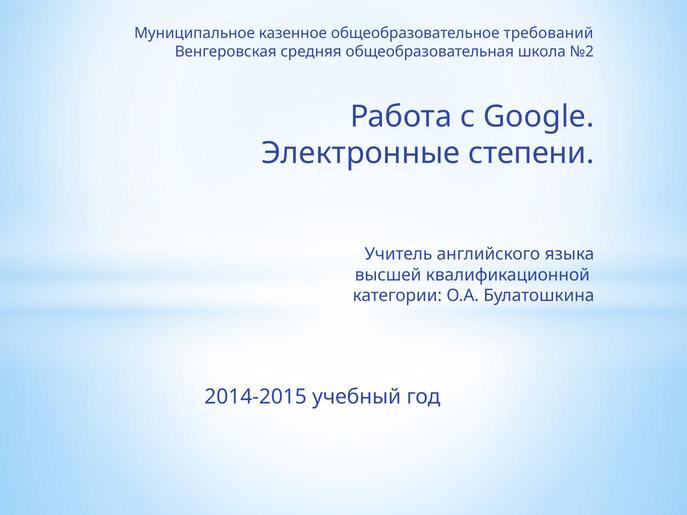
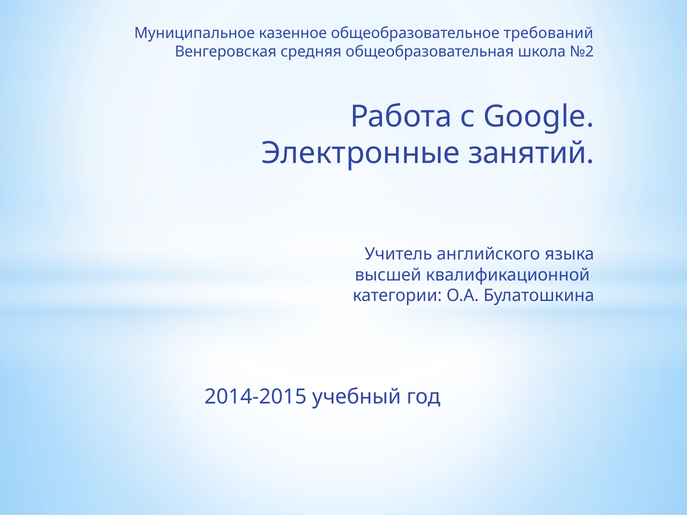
степени: степени -> занятий
